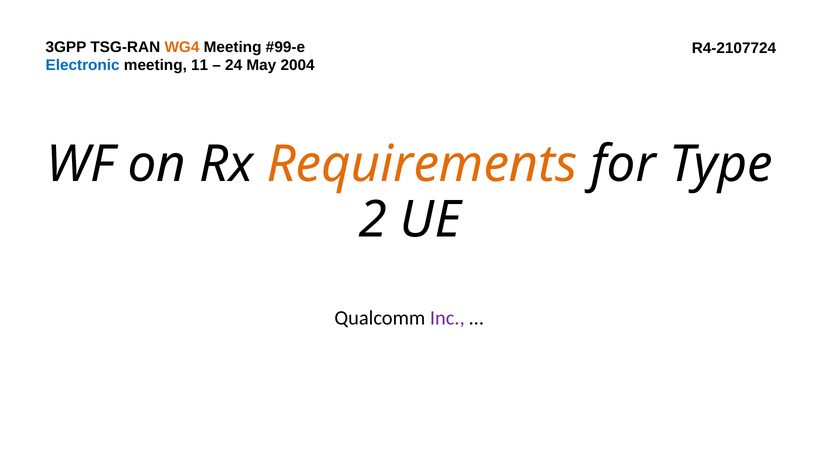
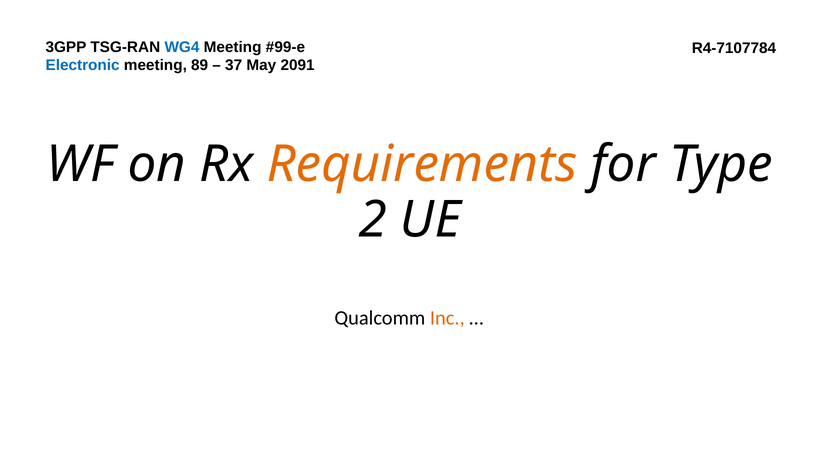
WG4 colour: orange -> blue
R4-2107724: R4-2107724 -> R4-7107784
11: 11 -> 89
24: 24 -> 37
2004: 2004 -> 2091
Inc colour: purple -> orange
